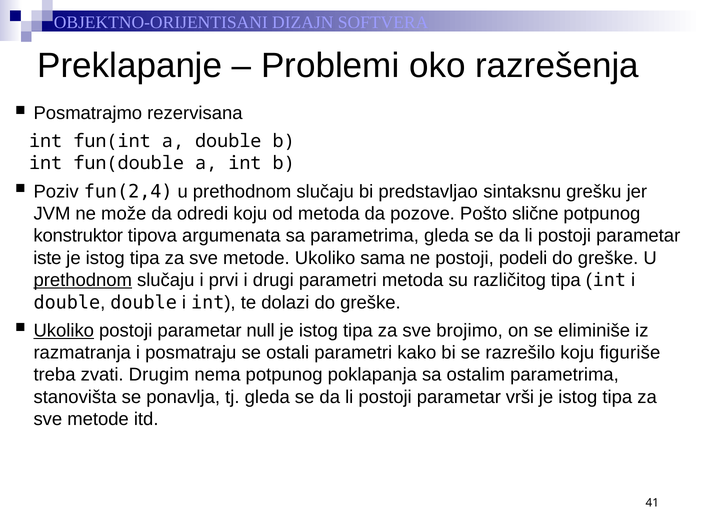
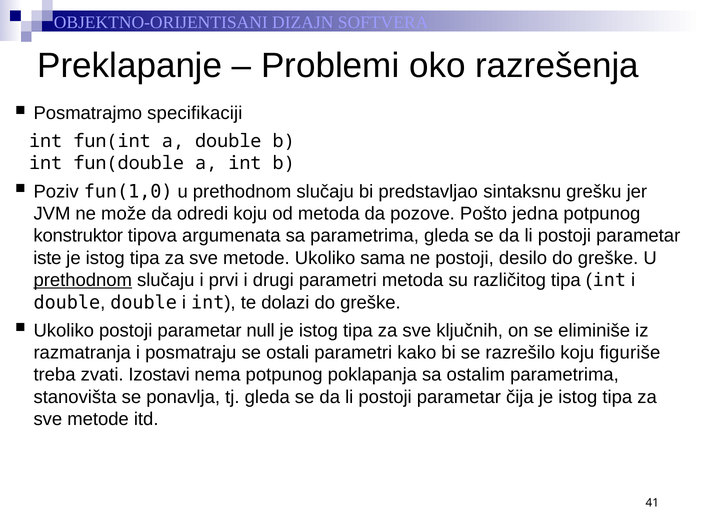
rezervisana: rezervisana -> specifikaciji
fun(2,4: fun(2,4 -> fun(1,0
slične: slične -> jedna
podeli: podeli -> desilo
Ukoliko at (64, 330) underline: present -> none
brojimo: brojimo -> ključnih
Drugim: Drugim -> Izostavi
vrši: vrši -> čija
